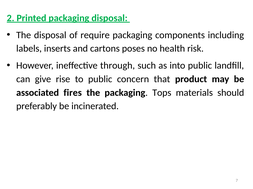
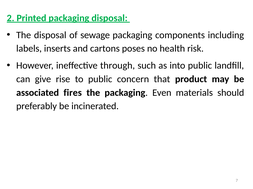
require: require -> sewage
Tops: Tops -> Even
